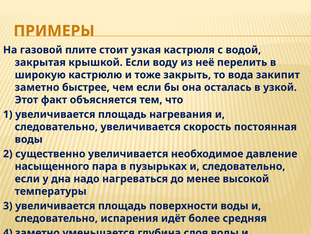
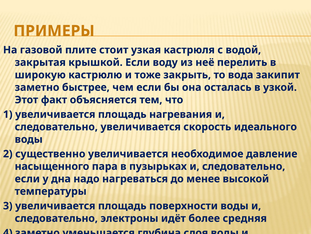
постоянная: постоянная -> идеального
испарения: испарения -> электроны
